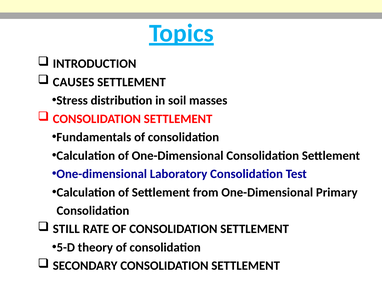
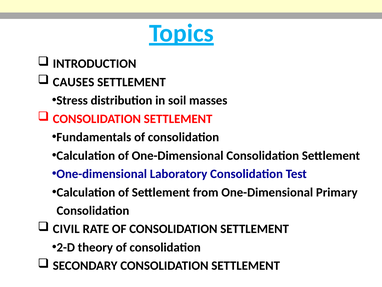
STILL: STILL -> CIVIL
5-D: 5-D -> 2-D
